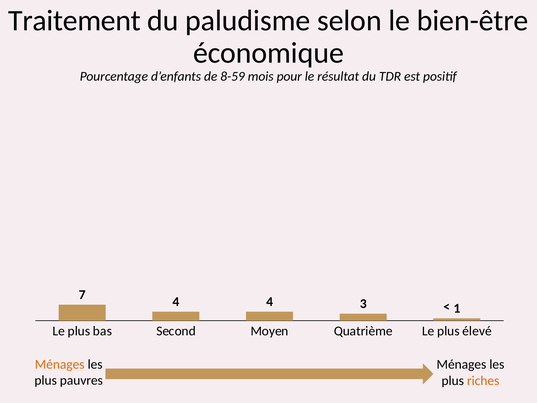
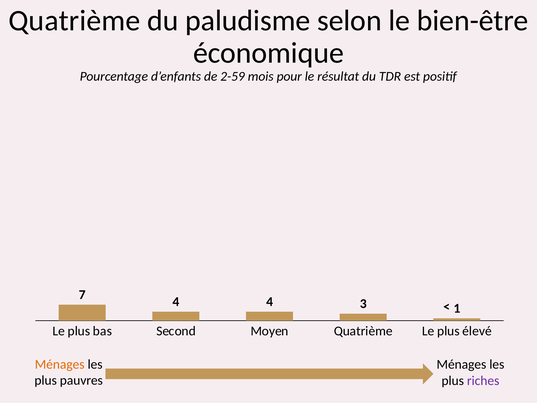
Traitement at (75, 21): Traitement -> Quatrième
8-59: 8-59 -> 2-59
riches colour: orange -> purple
